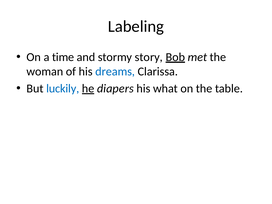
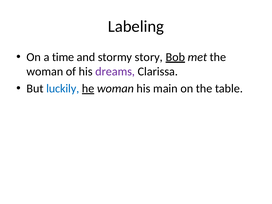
dreams colour: blue -> purple
diapers at (115, 89): diapers -> woman
what: what -> main
